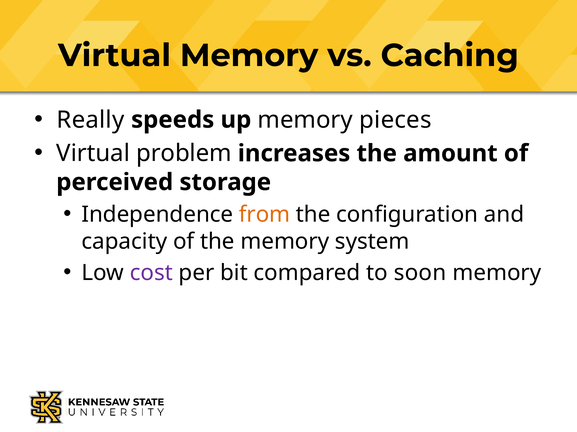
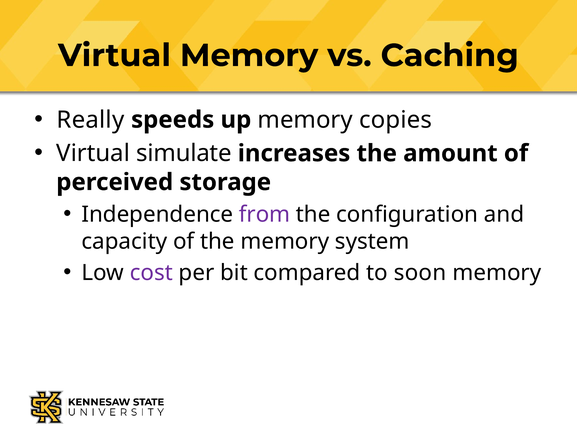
pieces: pieces -> copies
problem: problem -> simulate
from colour: orange -> purple
